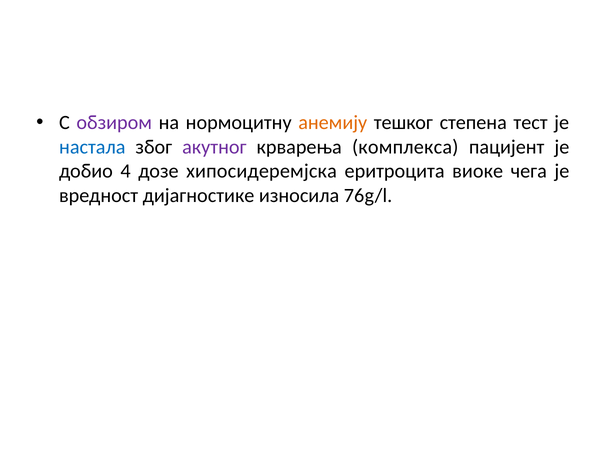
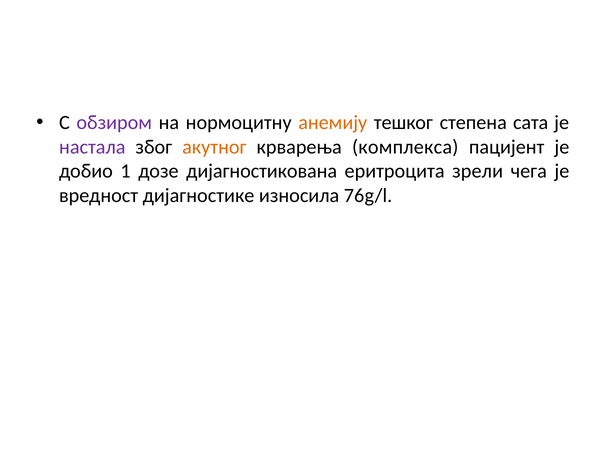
тест: тест -> сата
настала colour: blue -> purple
акутног colour: purple -> orange
4: 4 -> 1
хипосидеремјска: хипосидеремјска -> дијагностикована
виоке: виоке -> зрели
